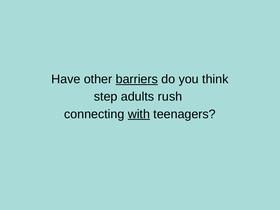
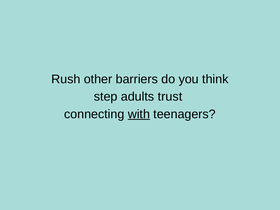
Have: Have -> Rush
barriers underline: present -> none
rush: rush -> trust
